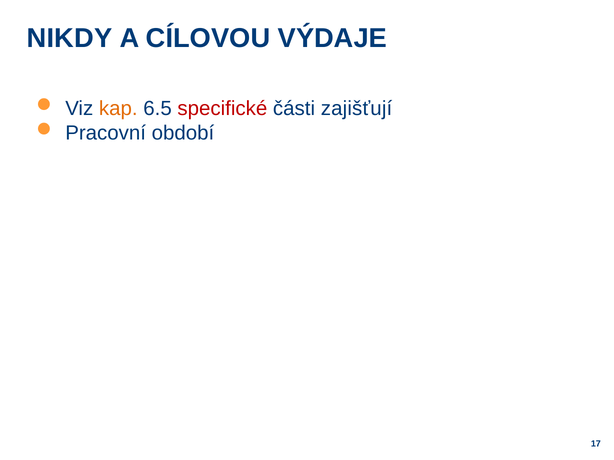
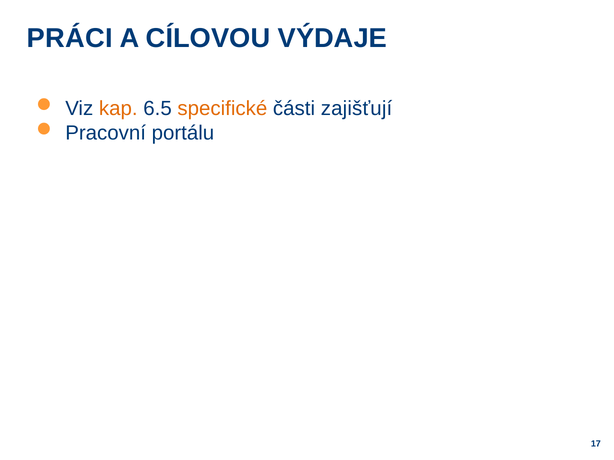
NIKDY: NIKDY -> PRÁCI
specifické colour: red -> orange
období: období -> portálu
